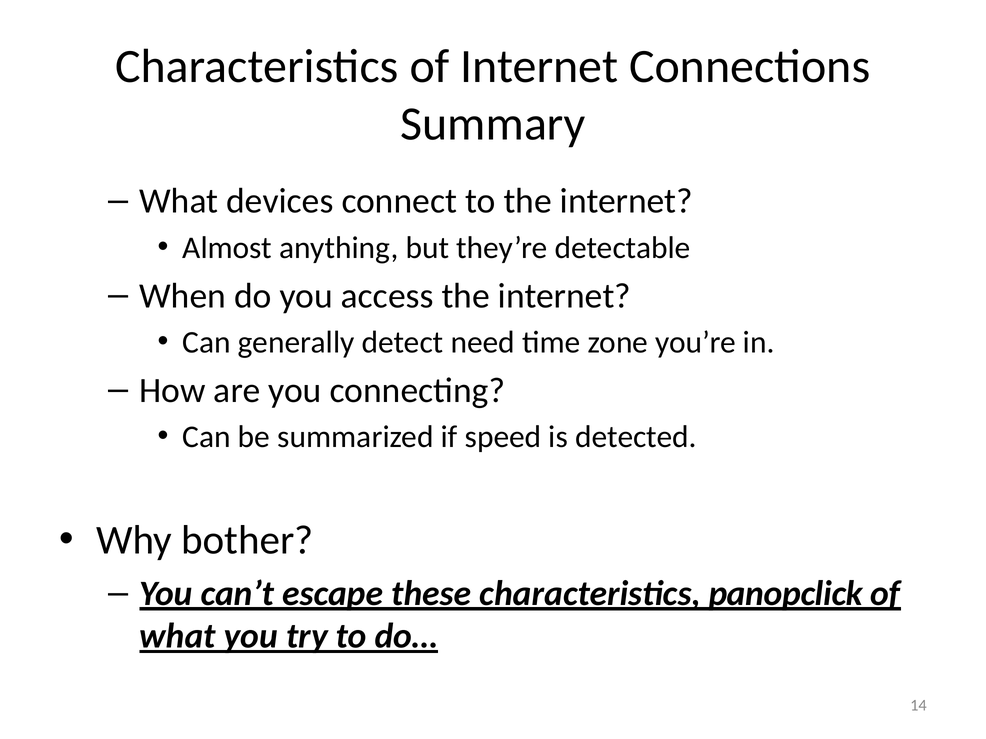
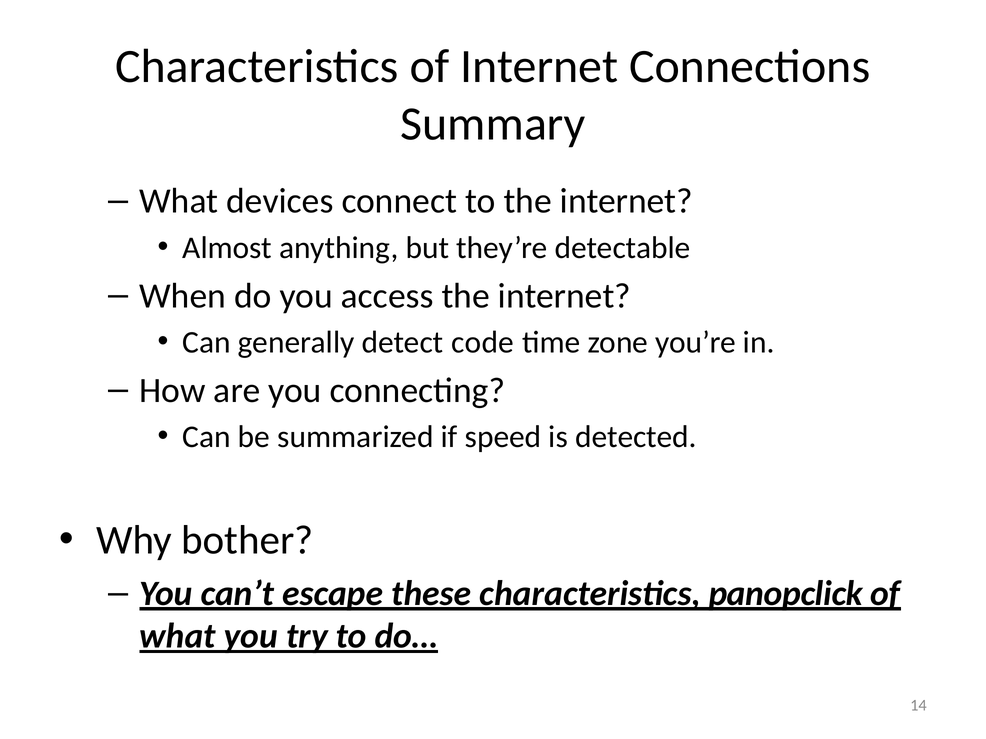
need: need -> code
